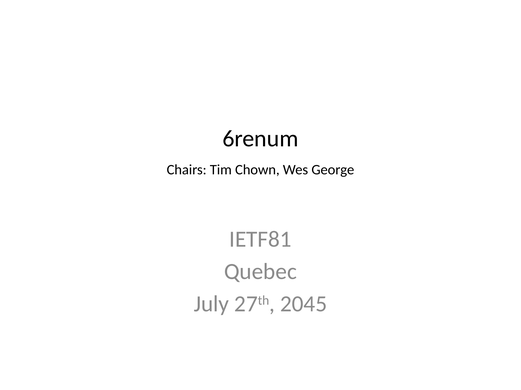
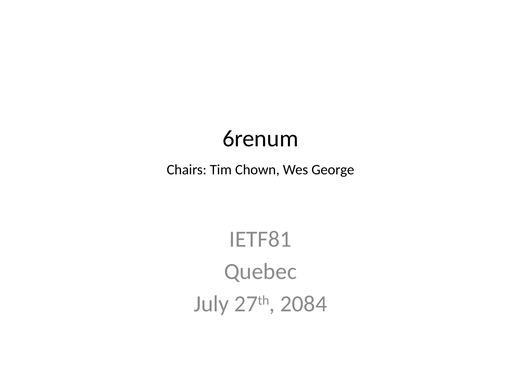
2045: 2045 -> 2084
